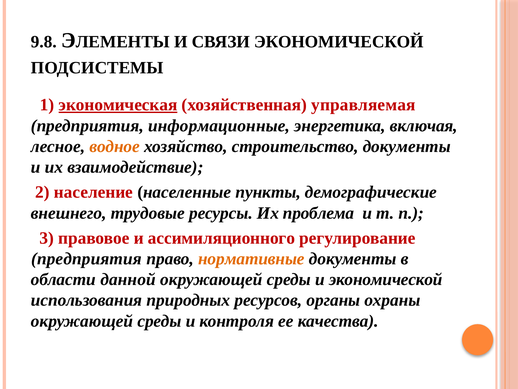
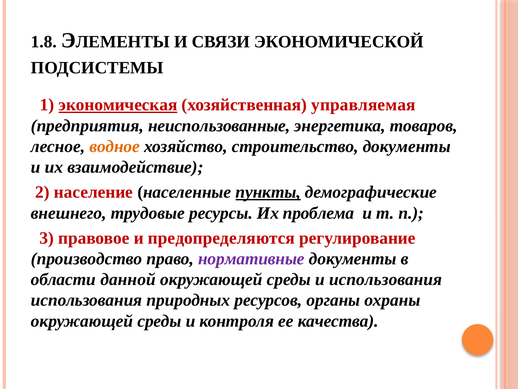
9.8: 9.8 -> 1.8
информационные: информационные -> неиспользованные
включая: включая -> товаров
пункты underline: none -> present
ассимиляционного: ассимиляционного -> предопределяются
предприятия at (86, 258): предприятия -> производство
нормативные colour: orange -> purple
и экономической: экономической -> использования
